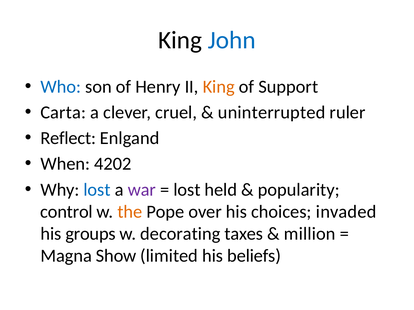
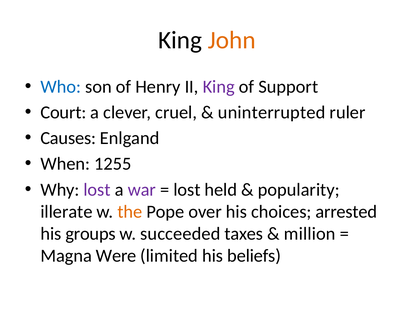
John colour: blue -> orange
King at (219, 87) colour: orange -> purple
Carta: Carta -> Court
Reflect: Reflect -> Causes
4202: 4202 -> 1255
lost at (97, 190) colour: blue -> purple
control: control -> illerate
invaded: invaded -> arrested
decorating: decorating -> succeeded
Show: Show -> Were
